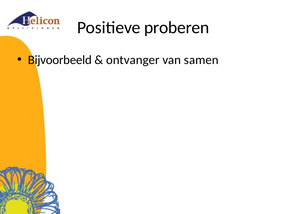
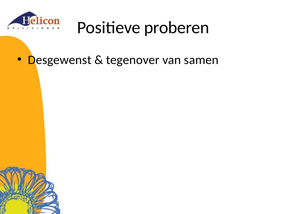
Bijvoorbeeld: Bijvoorbeeld -> Desgewenst
ontvanger: ontvanger -> tegenover
